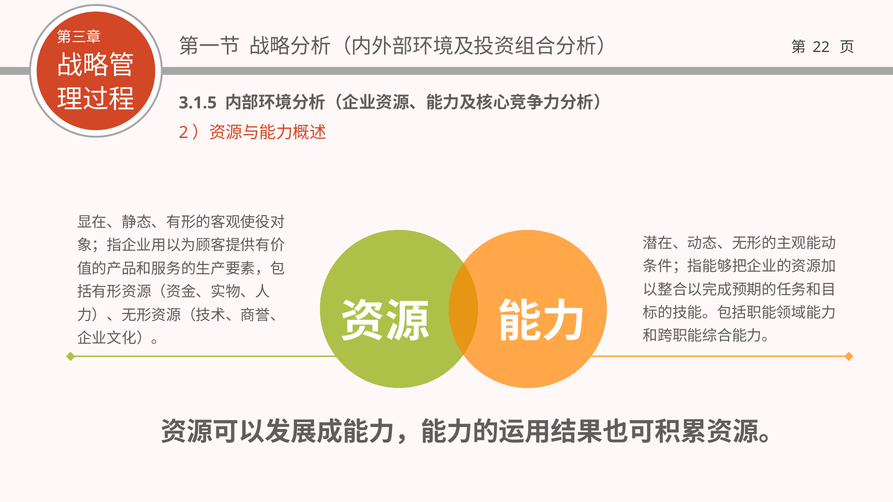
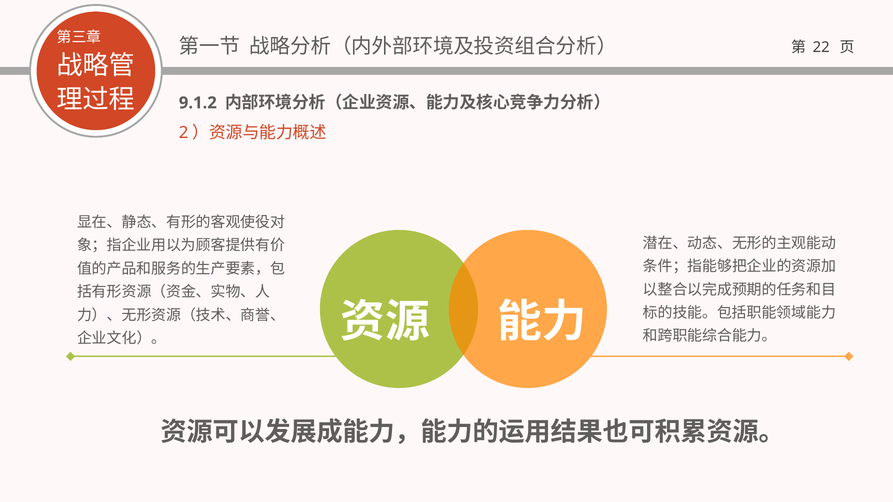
3.1.5: 3.1.5 -> 9.1.2
